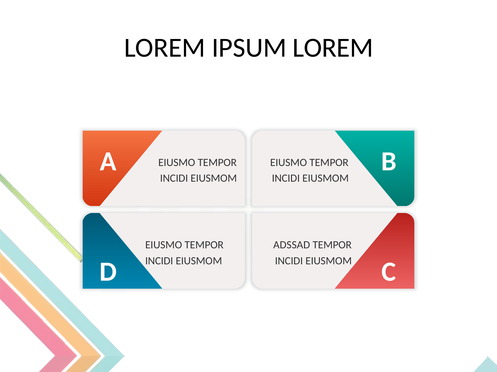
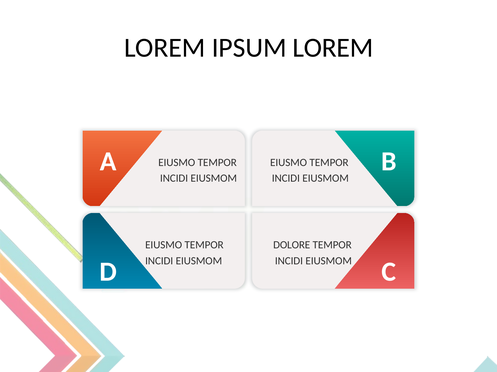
ADSSAD: ADSSAD -> DOLORE
